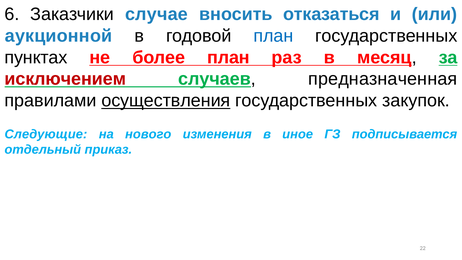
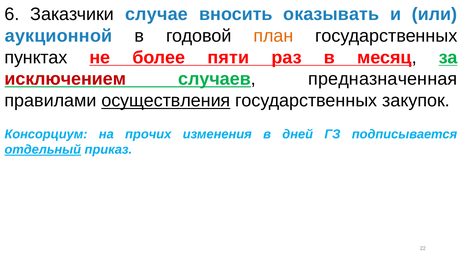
отказаться: отказаться -> оказывать
план at (273, 36) colour: blue -> orange
более план: план -> пяти
Следующие: Следующие -> Консорциум
нового: нового -> прочих
иное: иное -> дней
отдельный underline: none -> present
